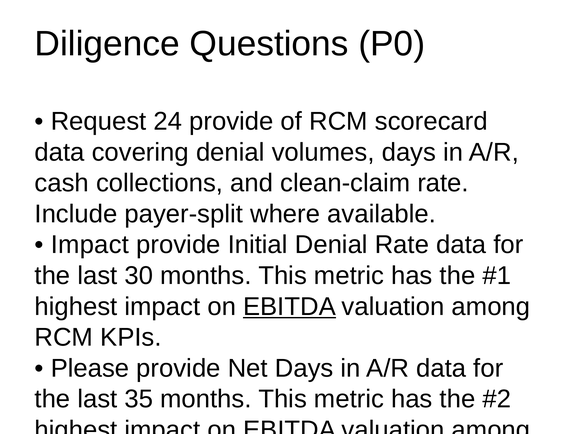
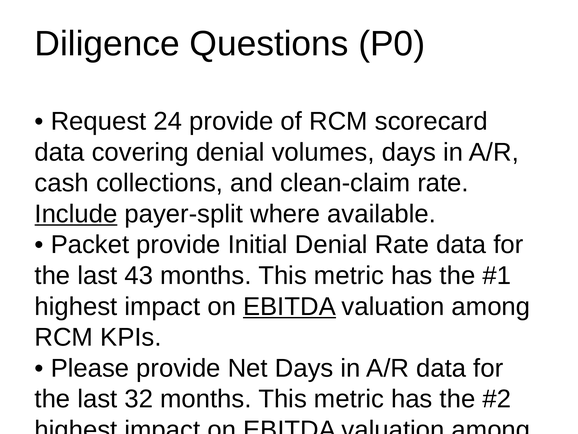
Include underline: none -> present
Impact at (90, 245): Impact -> Packet
30: 30 -> 43
35: 35 -> 32
